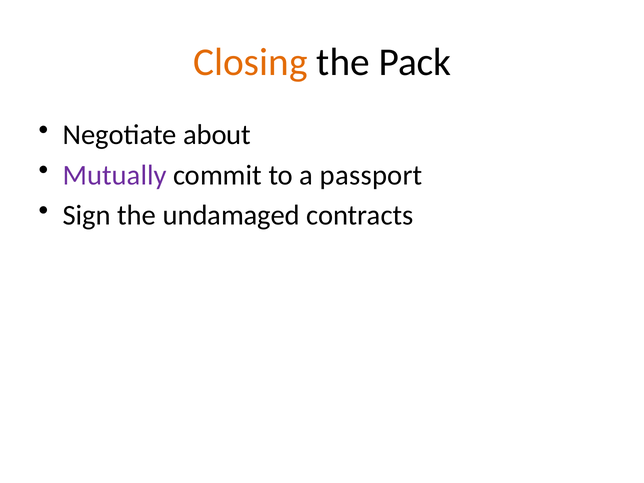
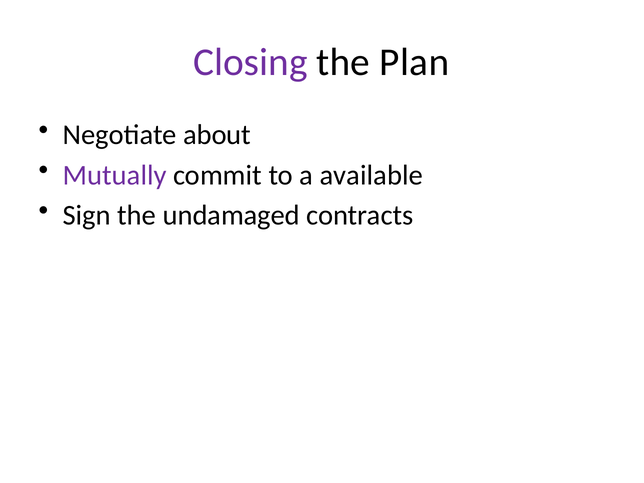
Closing colour: orange -> purple
Pack: Pack -> Plan
passport: passport -> available
